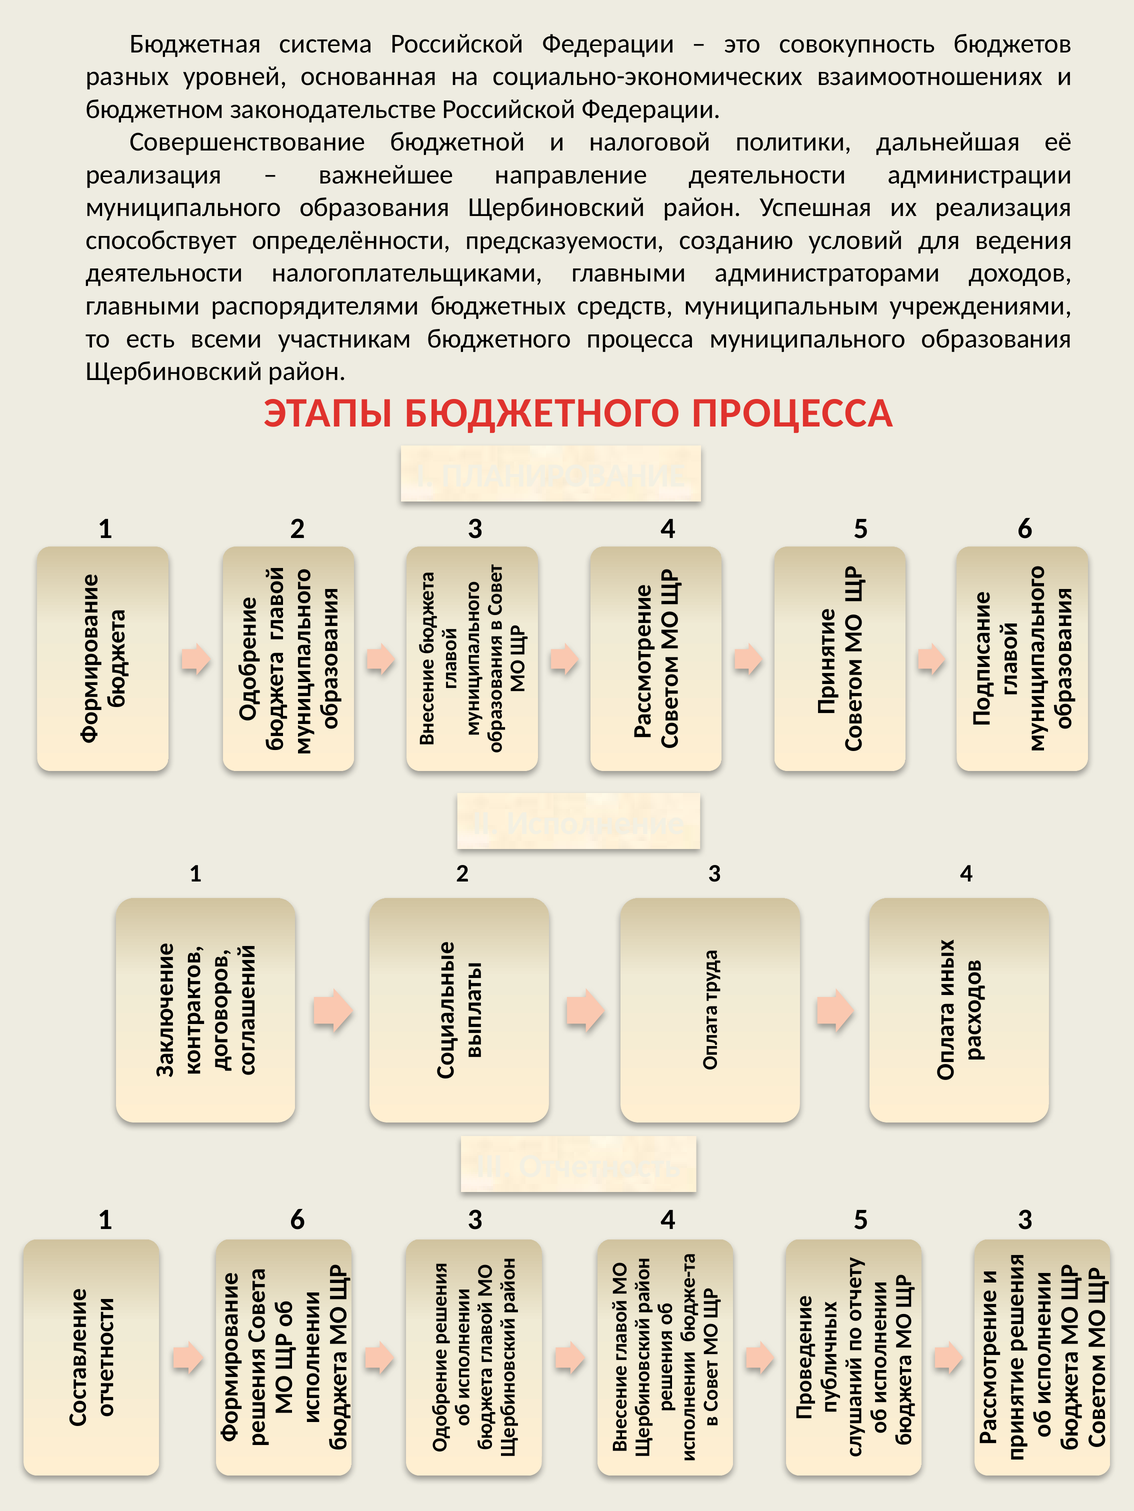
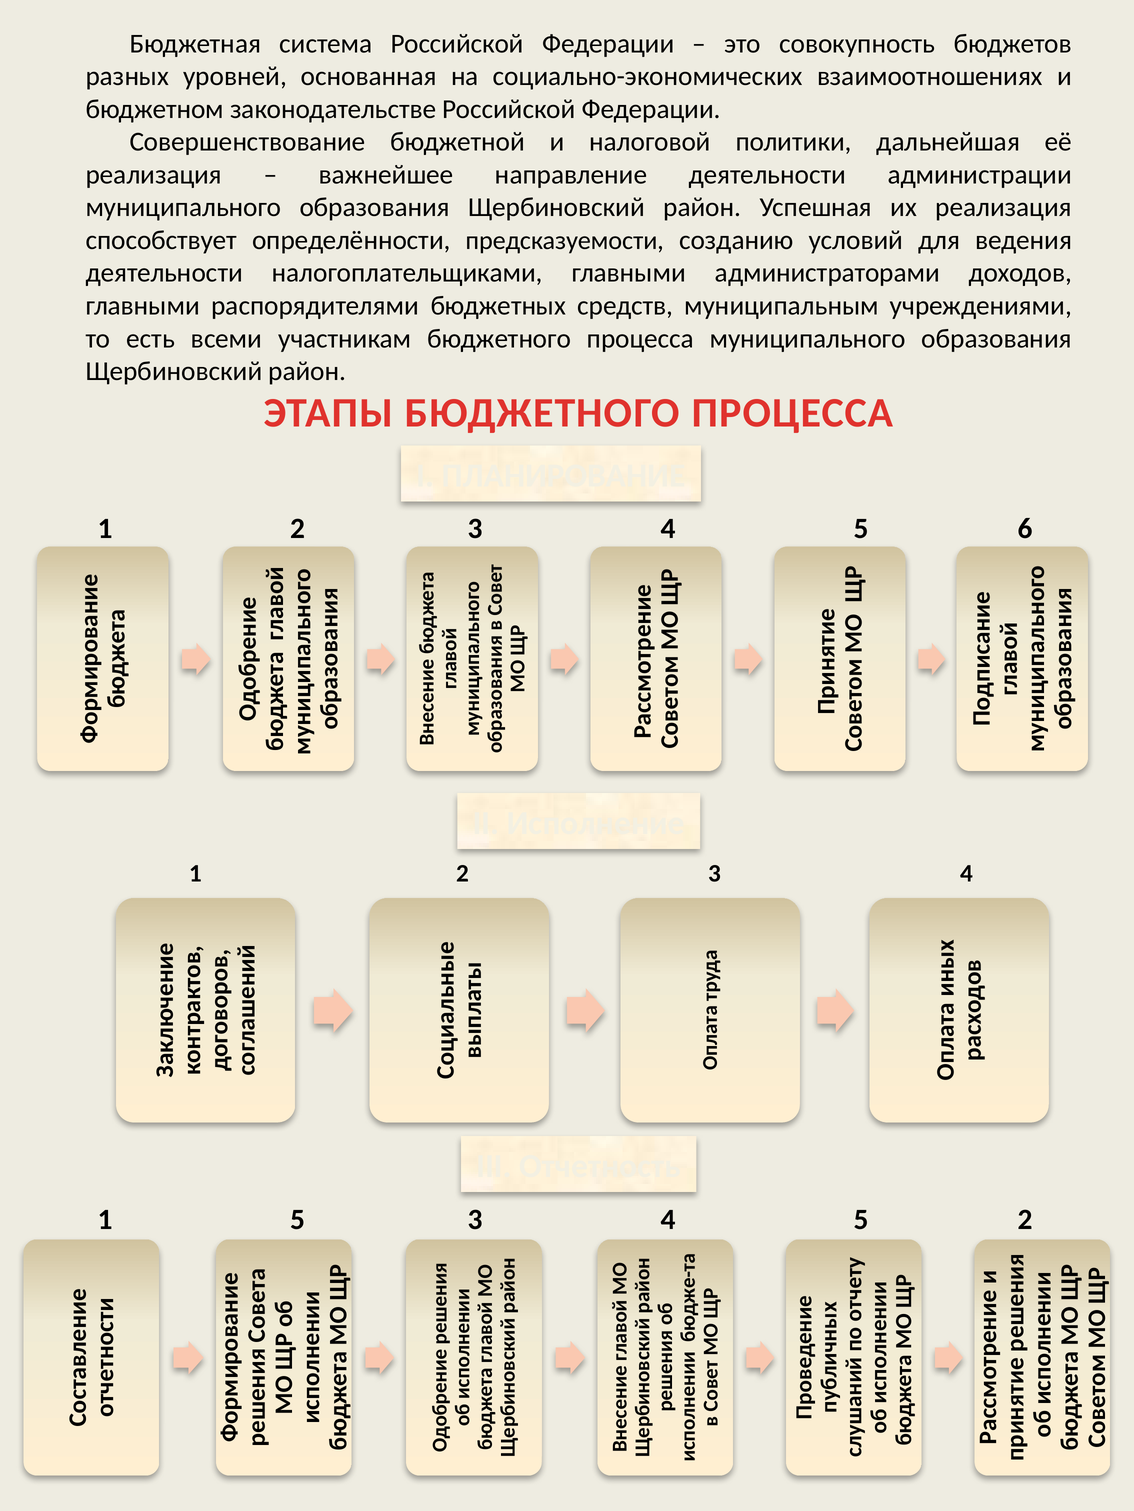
1 6: 6 -> 5
5 3: 3 -> 2
